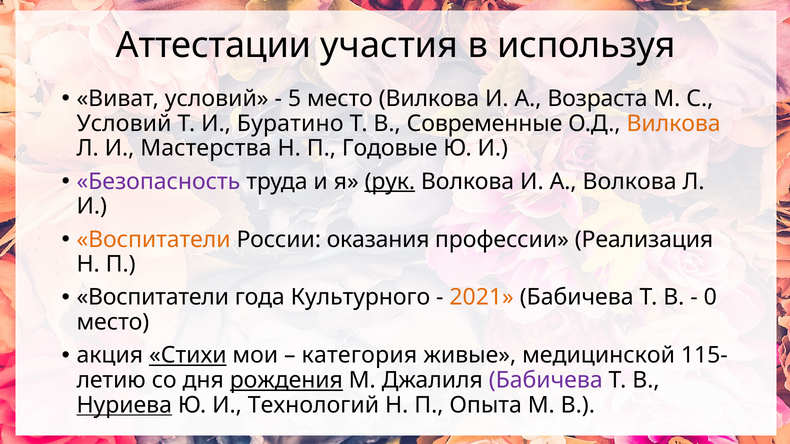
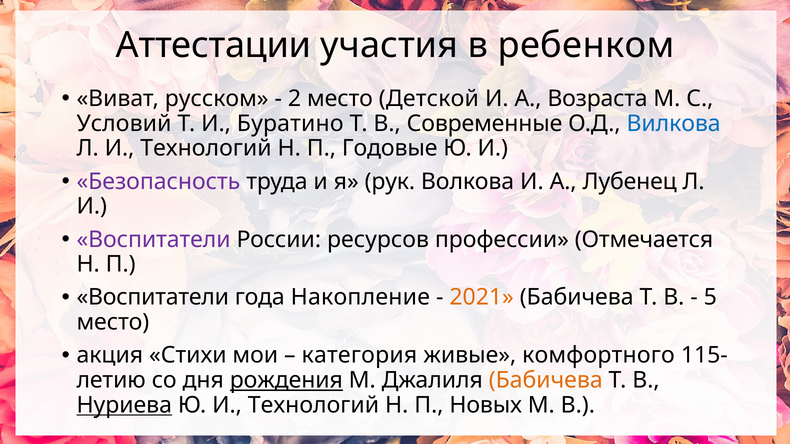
используя: используя -> ребенком
Виват условий: условий -> русском
5: 5 -> 2
место Вилкова: Вилкова -> Детской
Вилкова at (674, 124) colour: orange -> blue
Л И Мастерства: Мастерства -> Технологий
рук underline: present -> none
А Волкова: Волкова -> Лубенец
Воспитатели at (154, 240) colour: orange -> purple
оказания: оказания -> ресурсов
Реализация: Реализация -> Отмечается
Культурного: Культурного -> Накопление
0: 0 -> 5
Стихи underline: present -> none
медицинской: медицинской -> комфортного
Бабичева at (546, 381) colour: purple -> orange
Опыта: Опыта -> Новых
